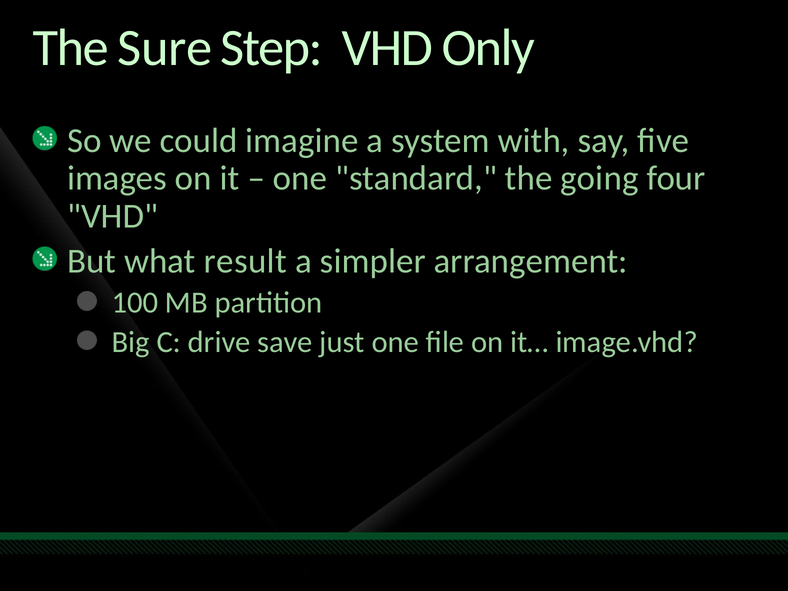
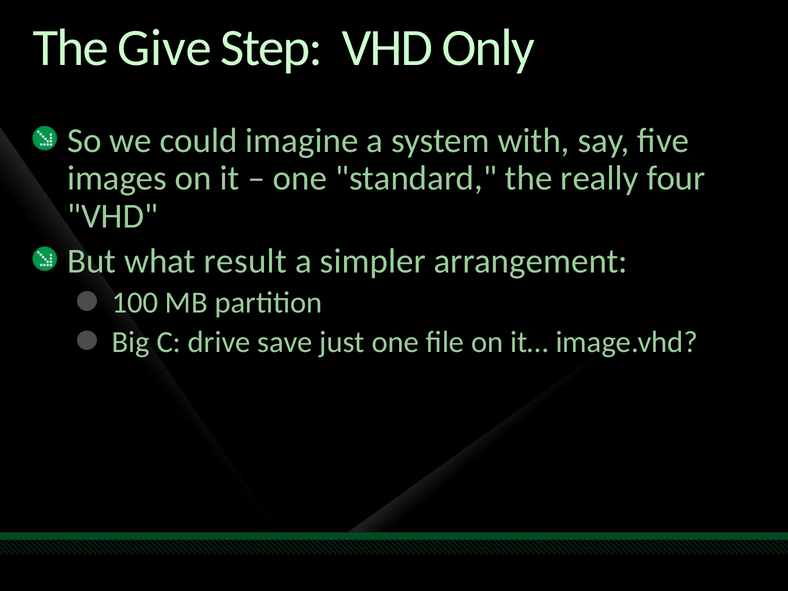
Sure: Sure -> Give
going: going -> really
